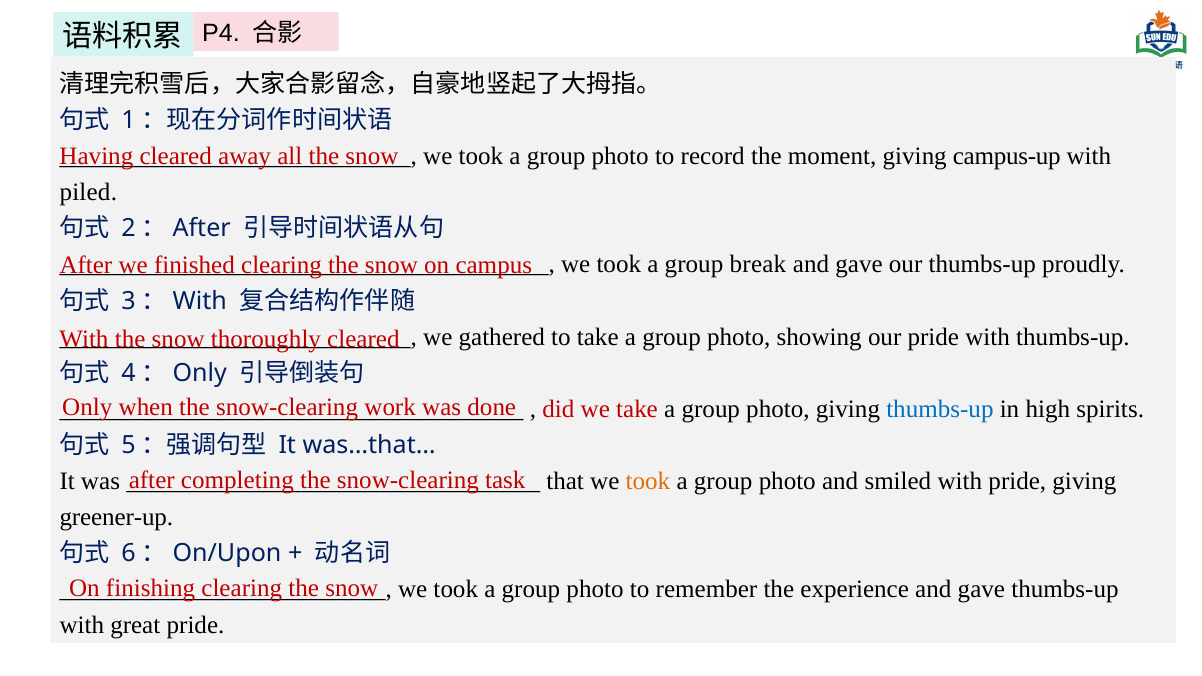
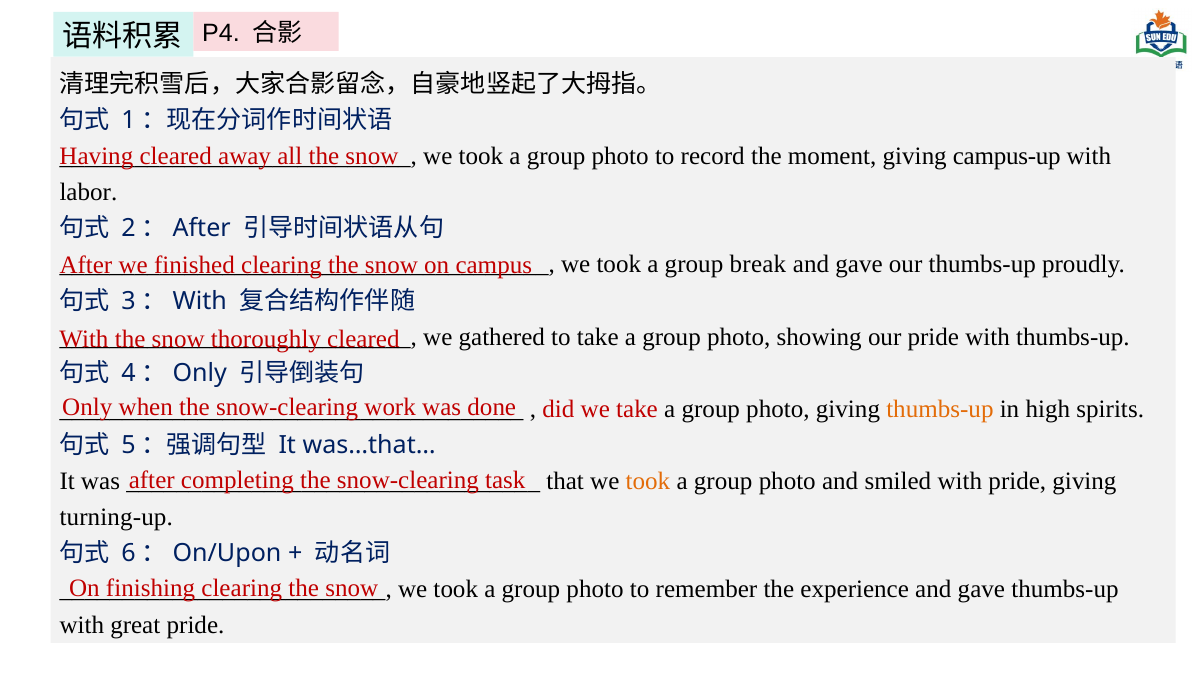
piled: piled -> labor
thumbs-up at (940, 409) colour: blue -> orange
greener-up: greener-up -> turning-up
